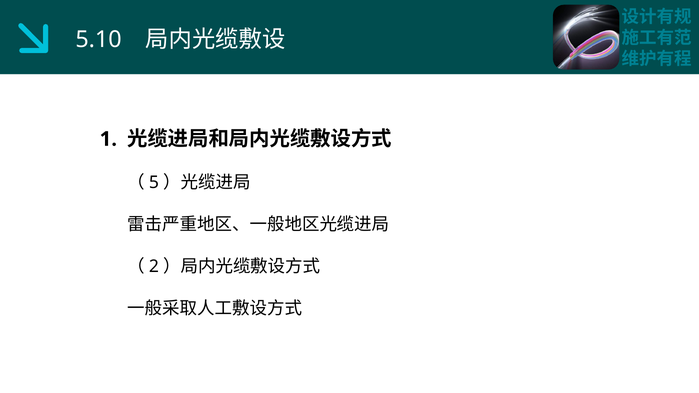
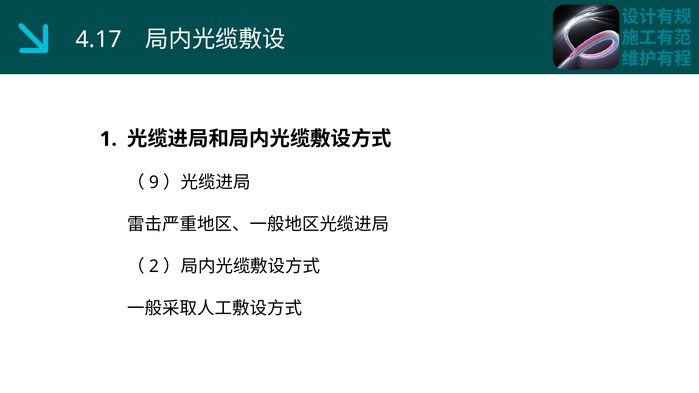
5.10: 5.10 -> 4.17
5: 5 -> 9
